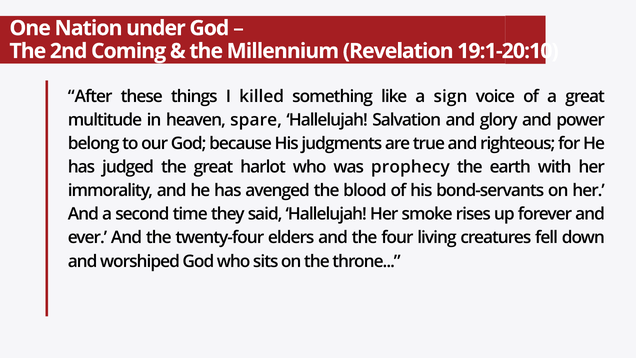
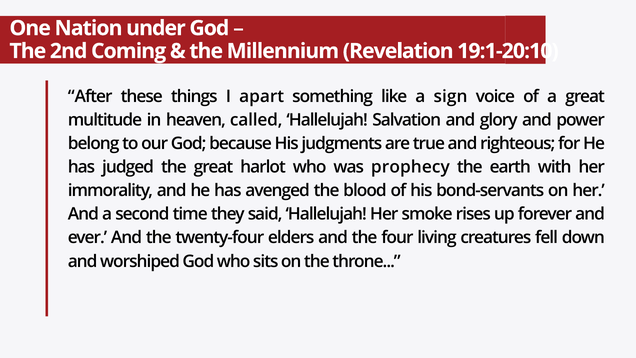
killed: killed -> apart
spare: spare -> called
